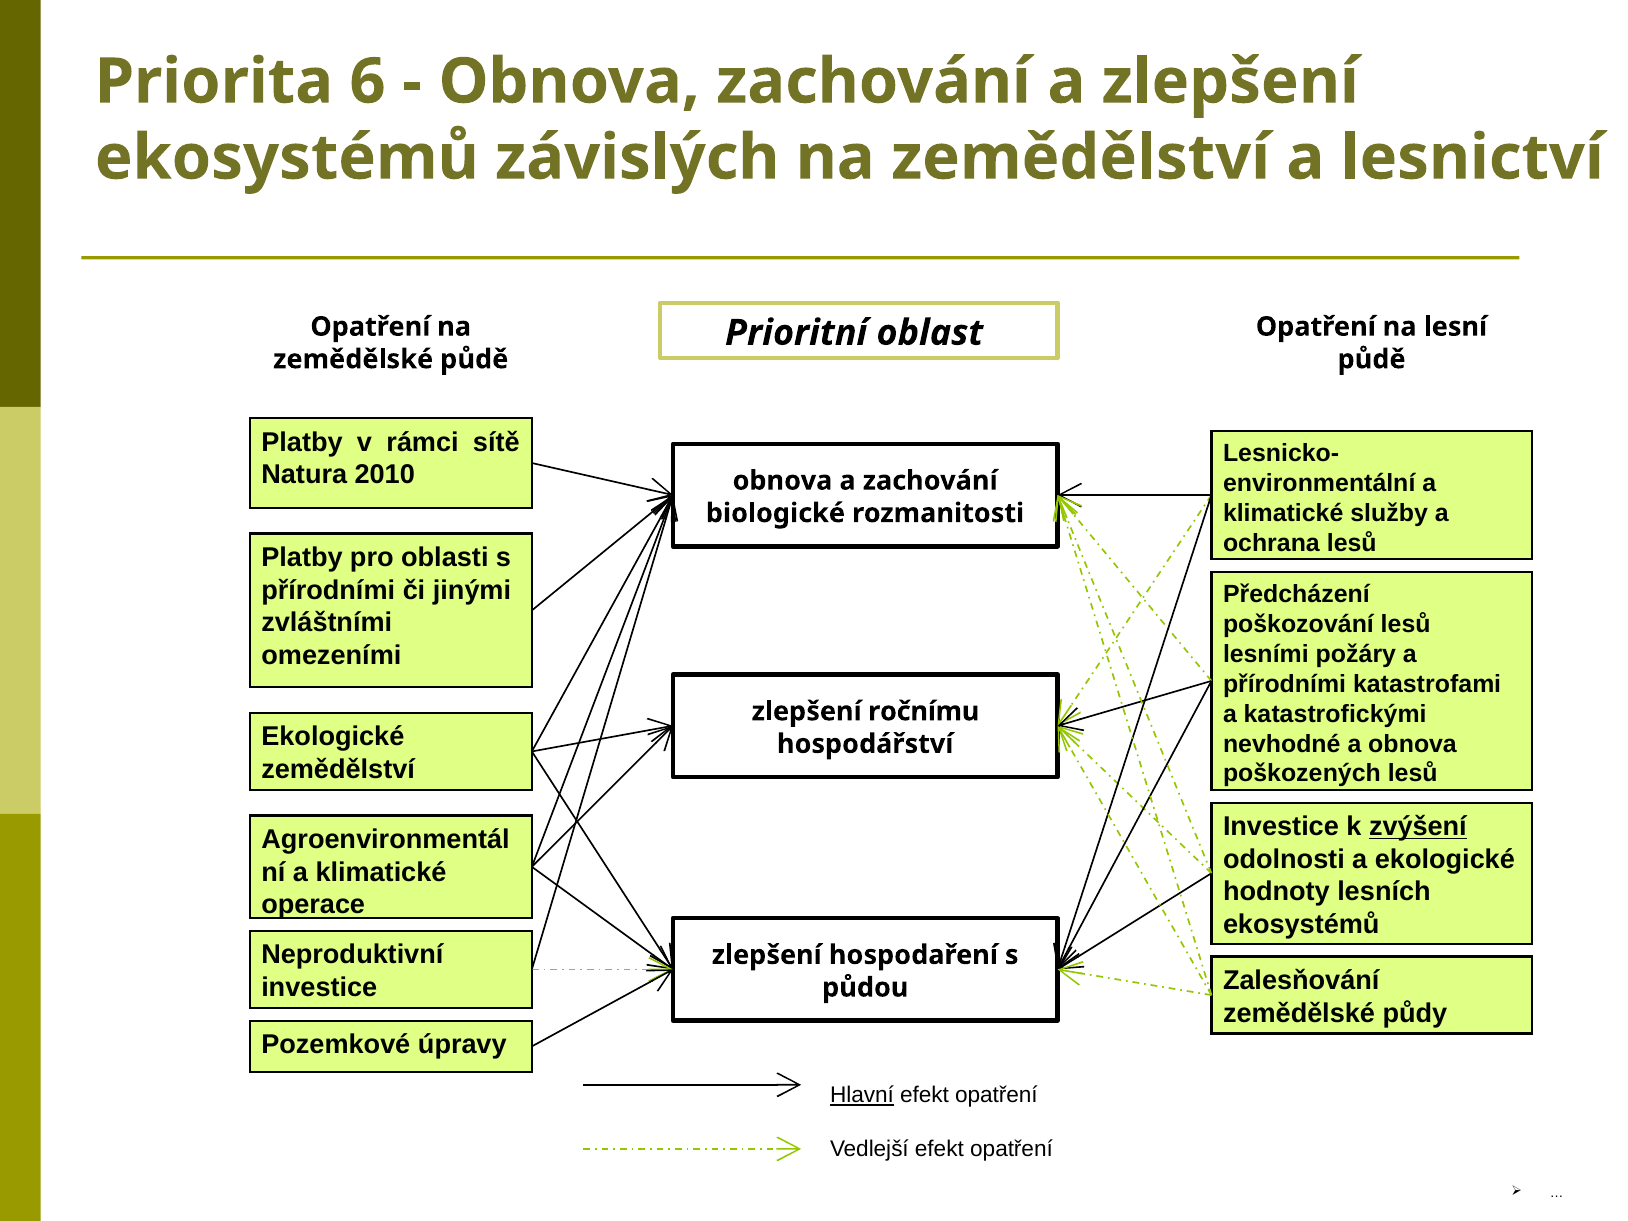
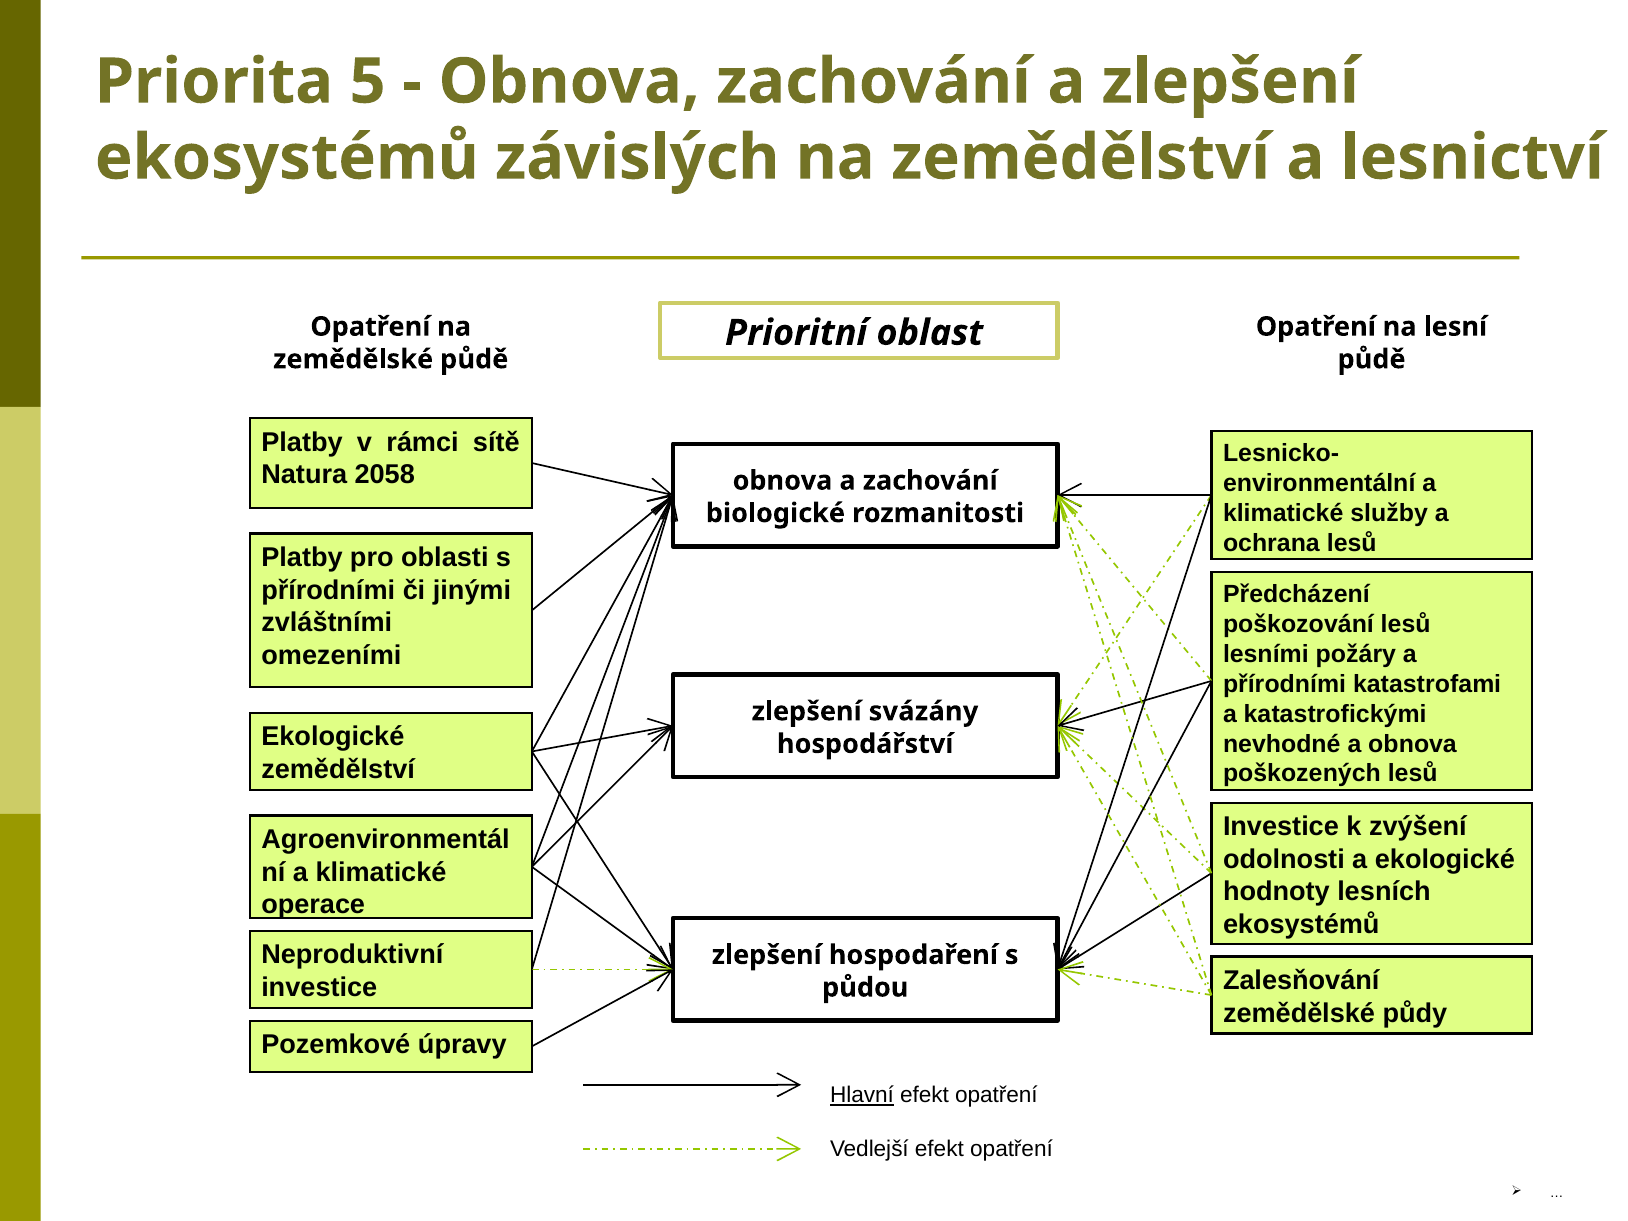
6: 6 -> 5
2010: 2010 -> 2058
ročnímu: ročnímu -> svázány
zvýšení underline: present -> none
